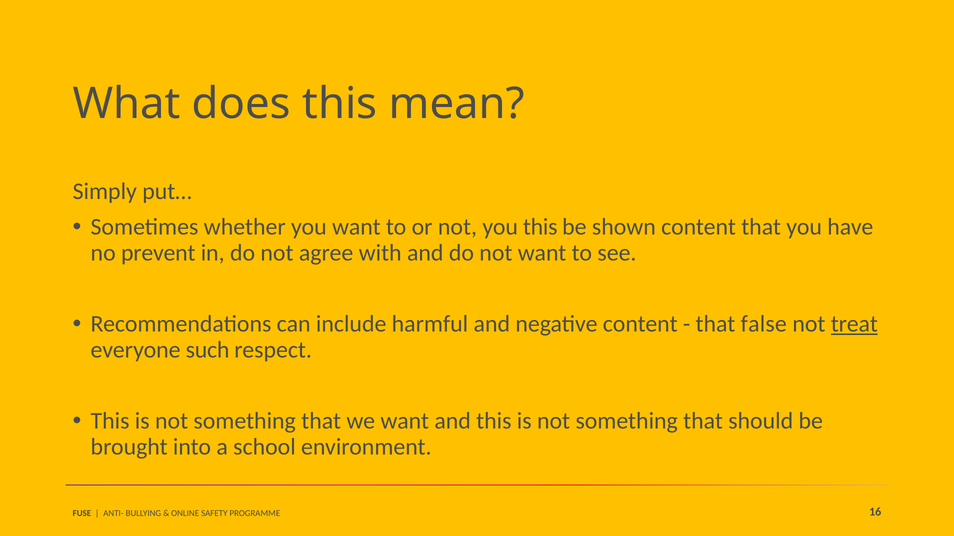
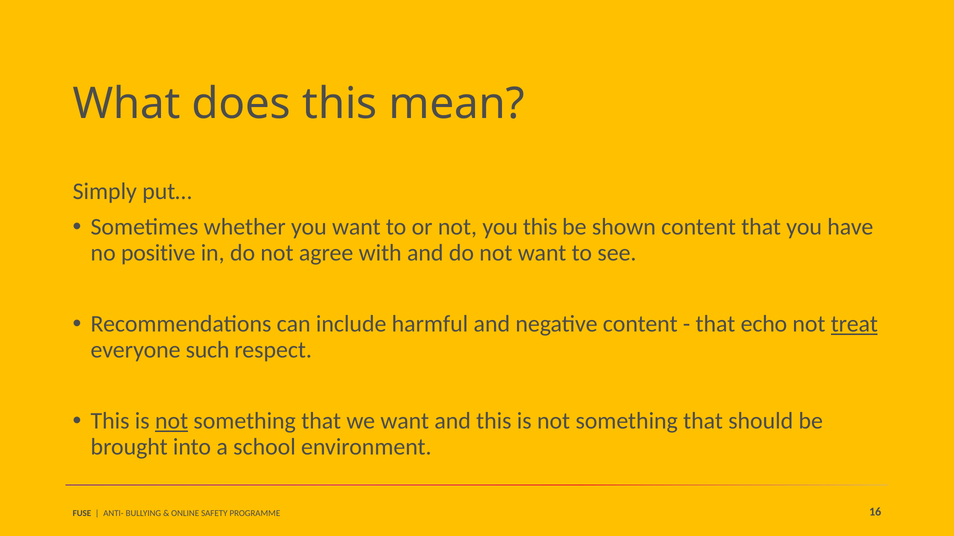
prevent: prevent -> positive
false: false -> echo
not at (172, 422) underline: none -> present
